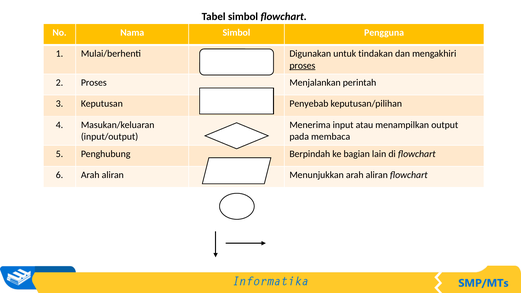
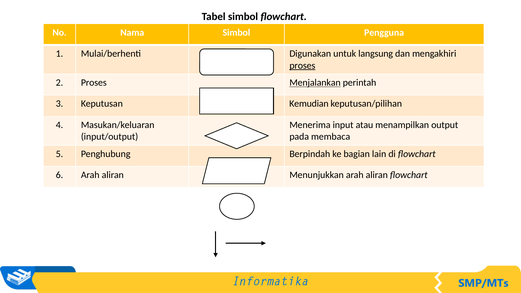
tindakan: tindakan -> langsung
Menjalankan underline: none -> present
Penyebab: Penyebab -> Kemudian
